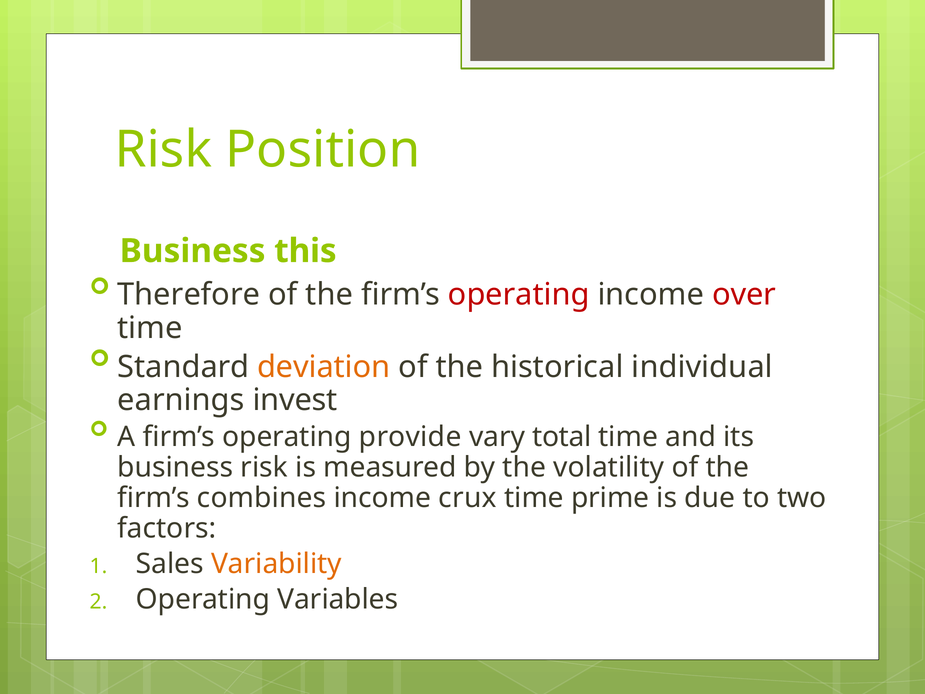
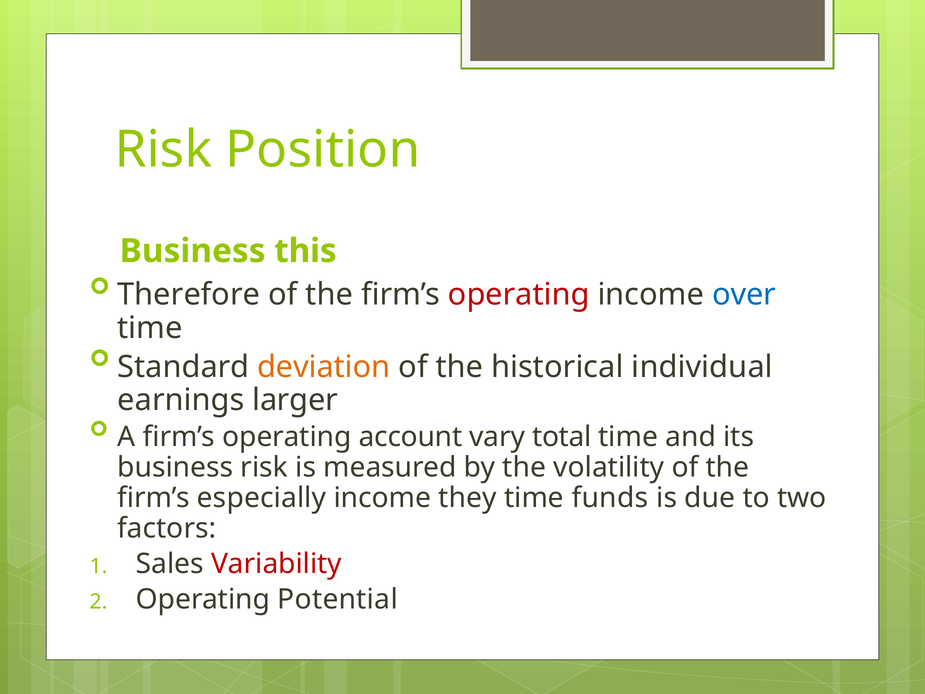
over colour: red -> blue
invest: invest -> larger
provide: provide -> account
combines: combines -> especially
crux: crux -> they
prime: prime -> funds
Variability colour: orange -> red
Variables: Variables -> Potential
